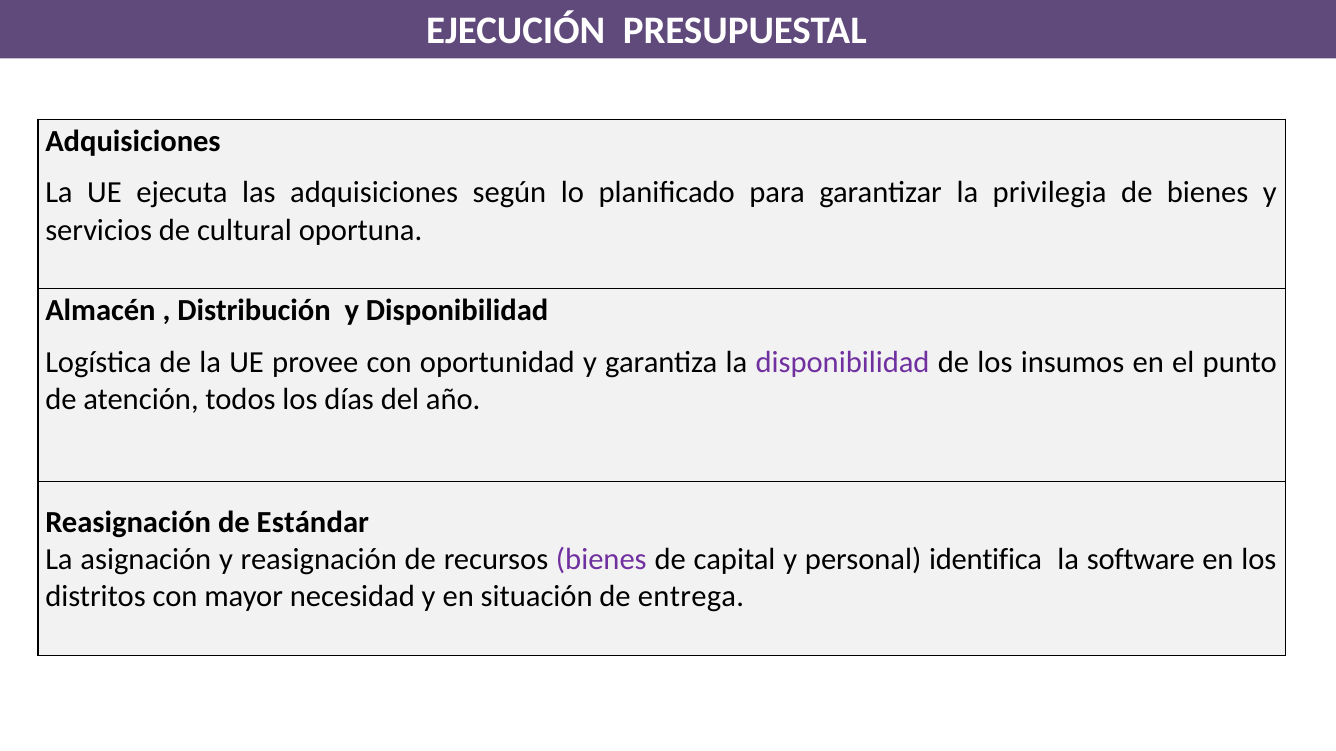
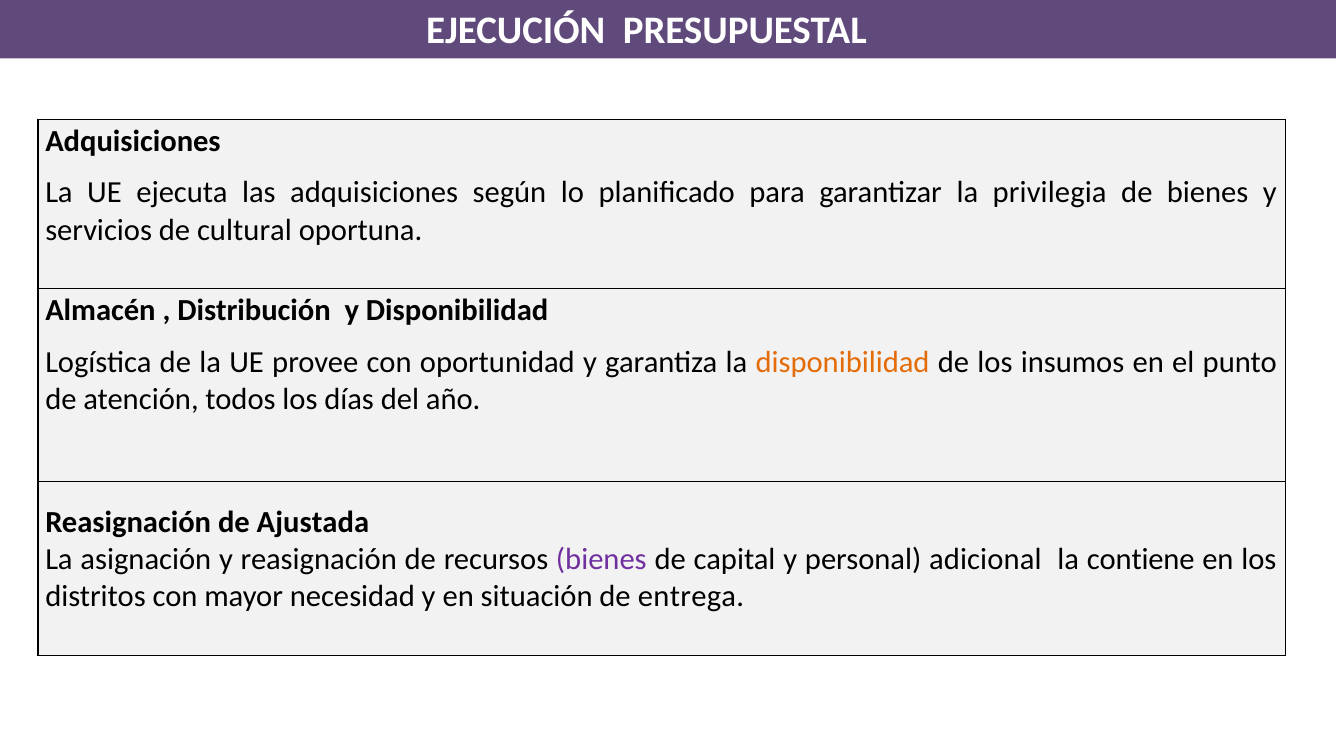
disponibilidad at (843, 362) colour: purple -> orange
Estándar: Estándar -> Ajustada
identifica: identifica -> adicional
software: software -> contiene
